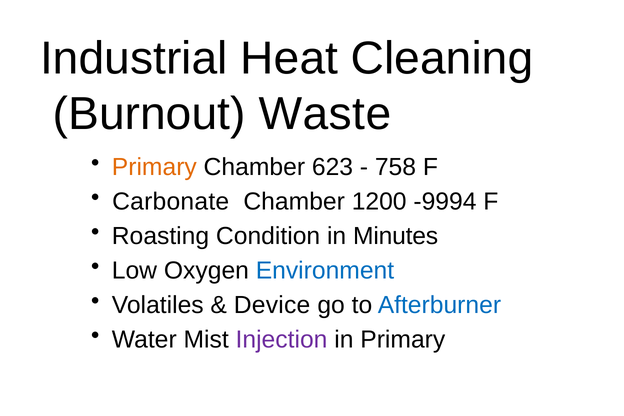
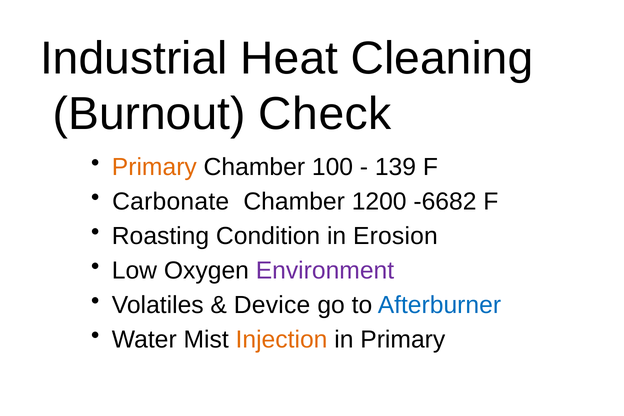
Waste: Waste -> Check
623: 623 -> 100
758: 758 -> 139
-9994: -9994 -> -6682
Minutes: Minutes -> Erosion
Environment colour: blue -> purple
Injection colour: purple -> orange
